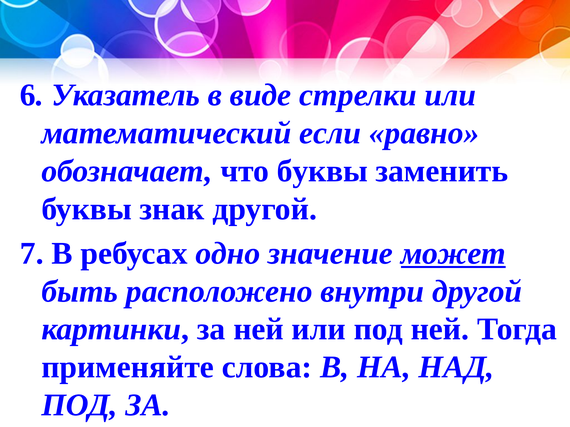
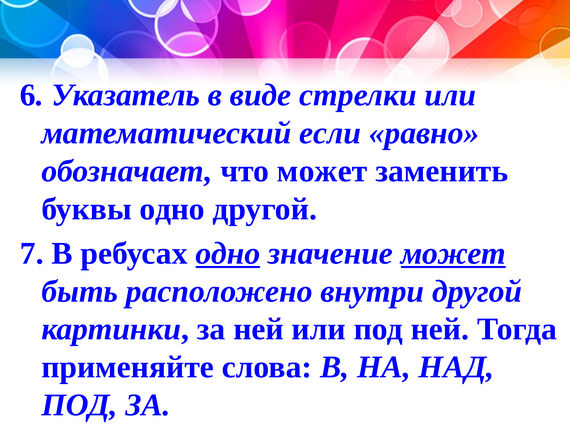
что буквы: буквы -> может
буквы знак: знак -> одно
одно at (228, 254) underline: none -> present
